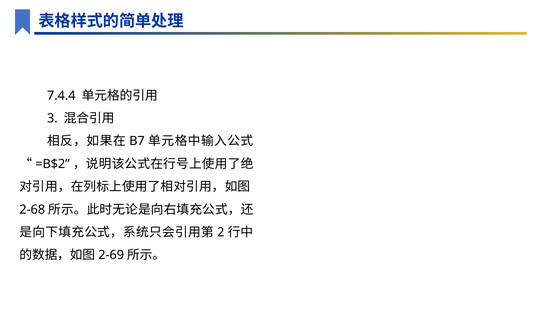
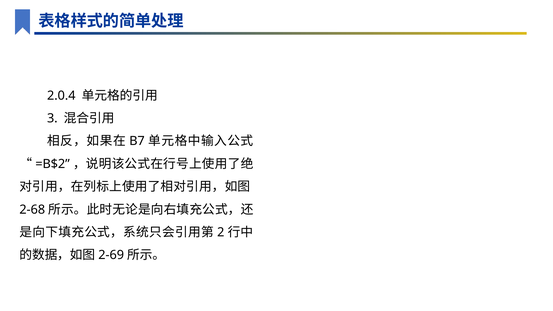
7.4.4: 7.4.4 -> 2.0.4
